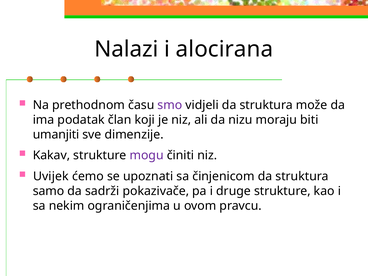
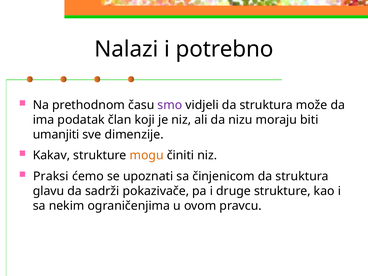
alocirana: alocirana -> potrebno
mogu colour: purple -> orange
Uvijek: Uvijek -> Praksi
samo: samo -> glavu
